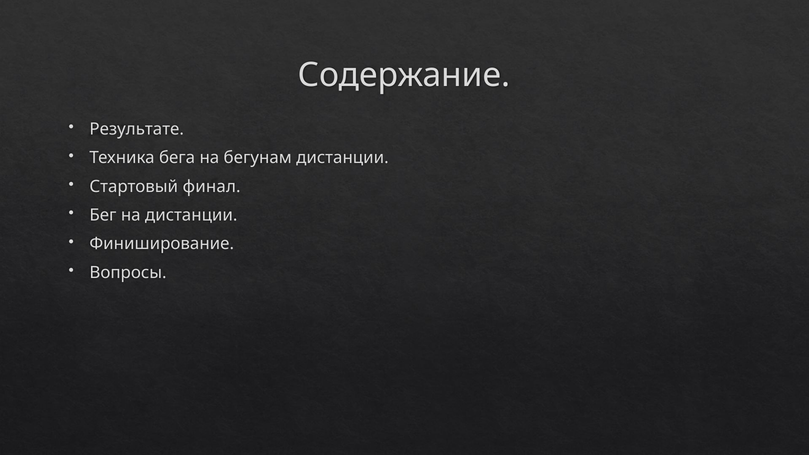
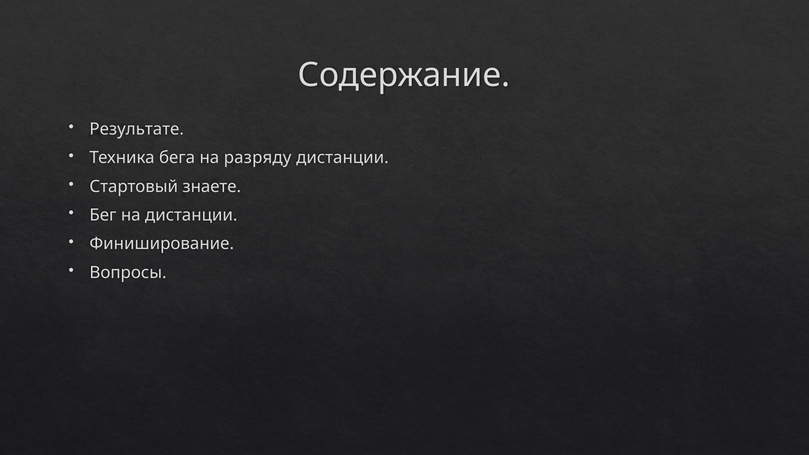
бегунам: бегунам -> разряду
финал: финал -> знаете
